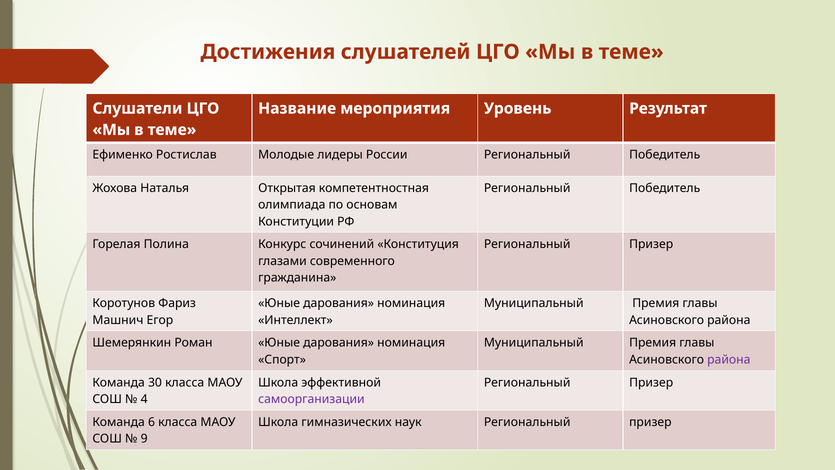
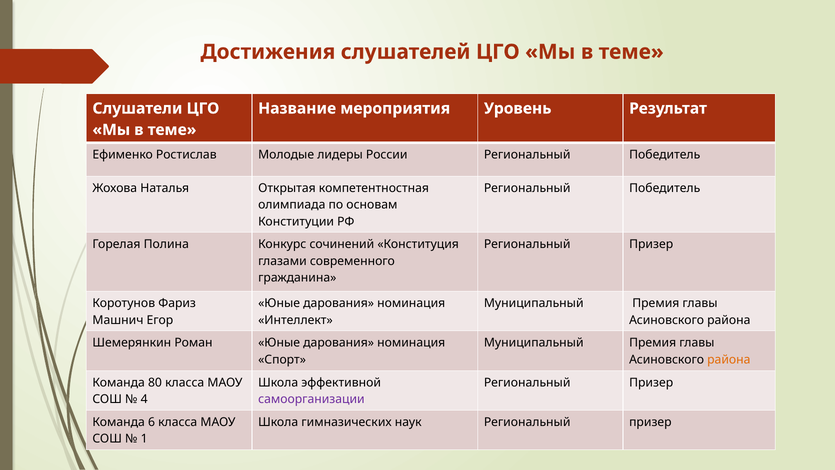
района at (729, 359) colour: purple -> orange
30: 30 -> 80
9: 9 -> 1
